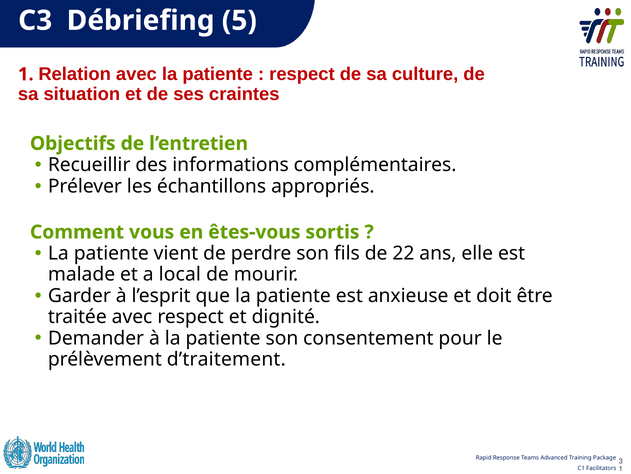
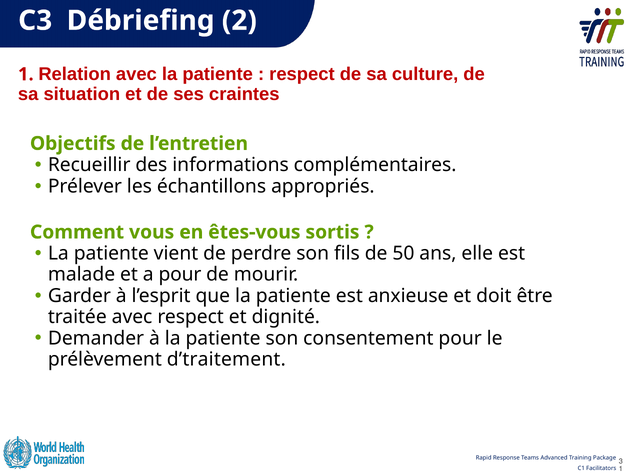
5: 5 -> 2
22: 22 -> 50
a local: local -> pour
